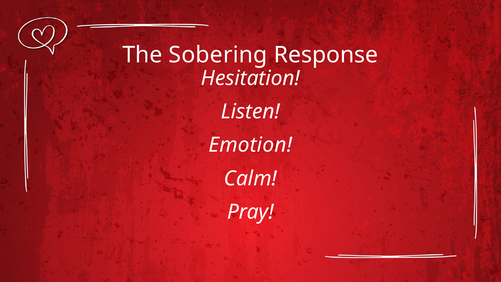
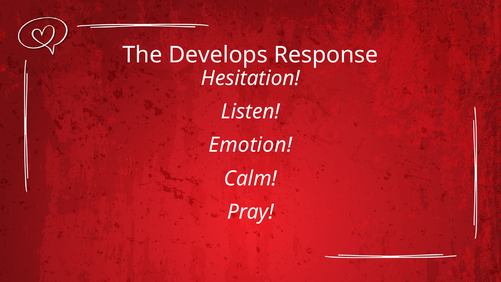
Sobering: Sobering -> Develops
